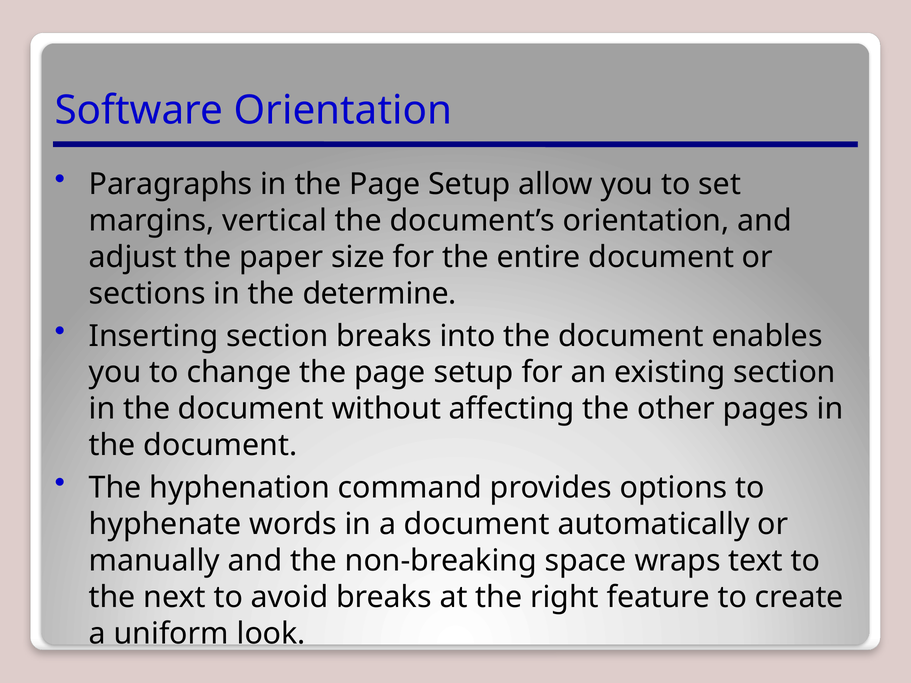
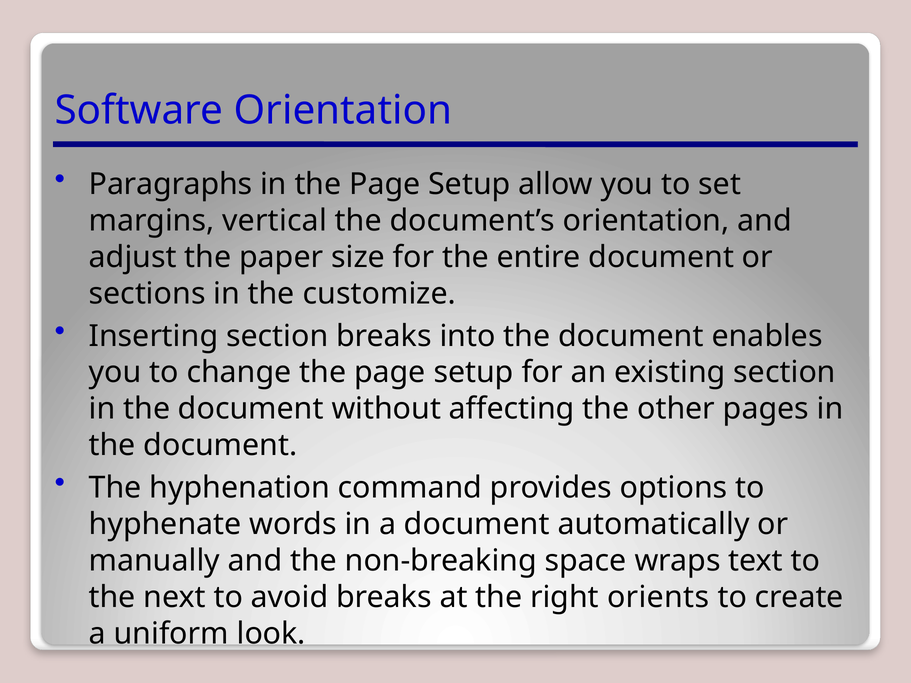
determine: determine -> customize
feature: feature -> orients
